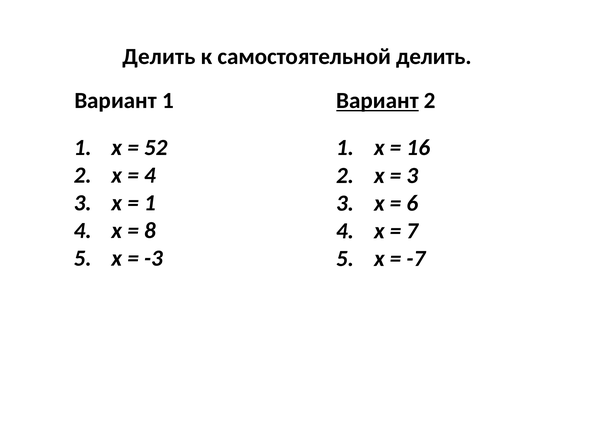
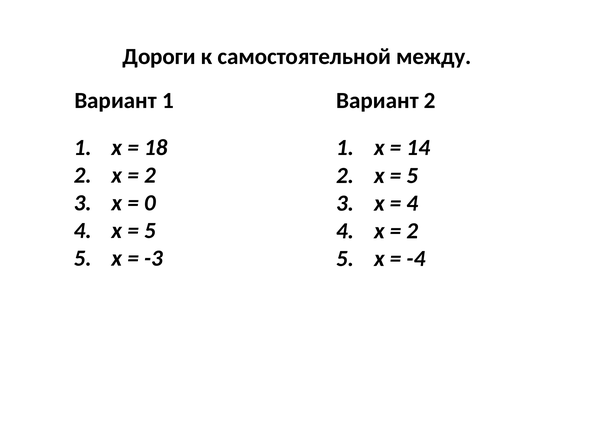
Делить at (159, 57): Делить -> Дороги
самостоятельной делить: делить -> между
Вариант at (378, 101) underline: present -> none
52: 52 -> 18
16: 16 -> 14
4 at (150, 175): 4 -> 2
3 at (413, 176): 3 -> 5
1 at (150, 203): 1 -> 0
6 at (413, 203): 6 -> 4
8 at (150, 231): 8 -> 5
7 at (413, 231): 7 -> 2
-7: -7 -> -4
